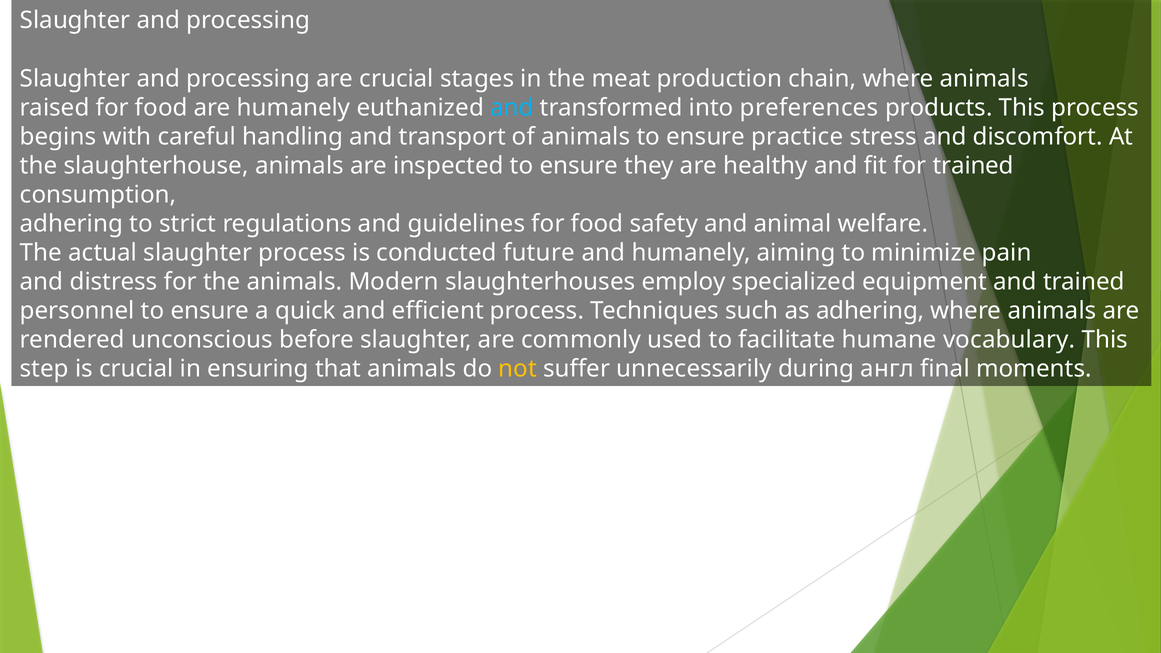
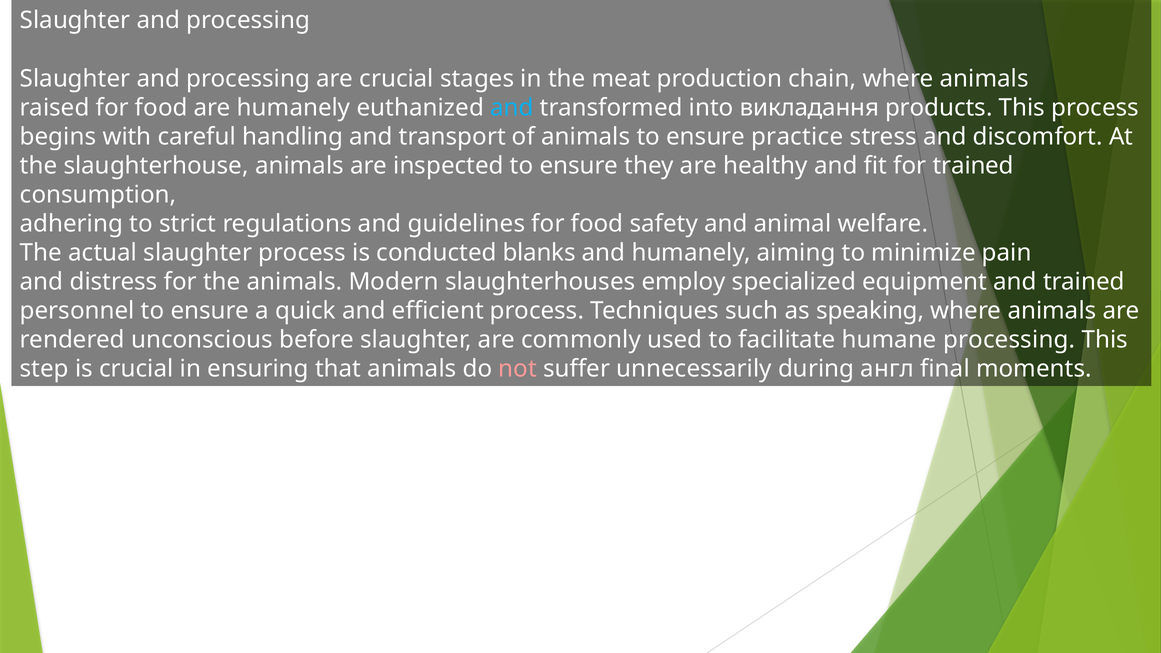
preferences: preferences -> викладання
future: future -> blanks
as adhering: adhering -> speaking
humane vocabulary: vocabulary -> processing
not colour: yellow -> pink
